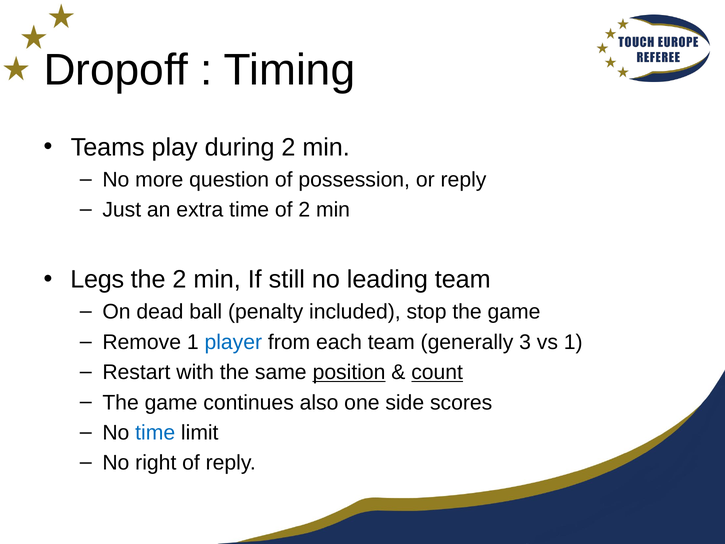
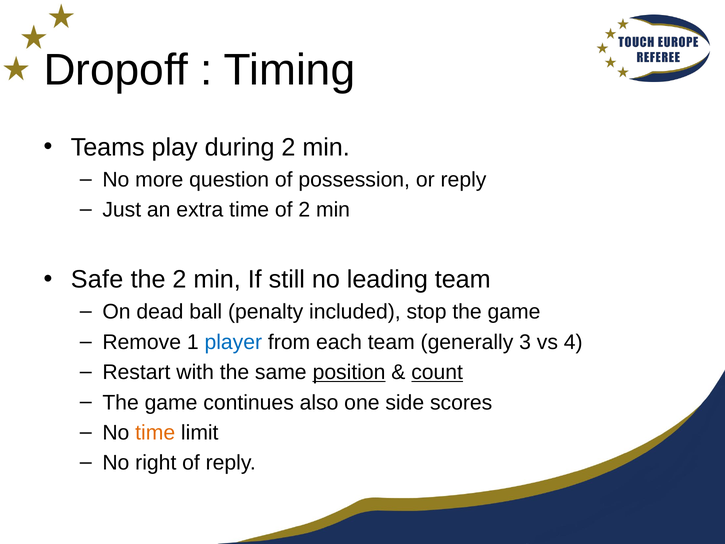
Legs: Legs -> Safe
vs 1: 1 -> 4
time at (155, 433) colour: blue -> orange
